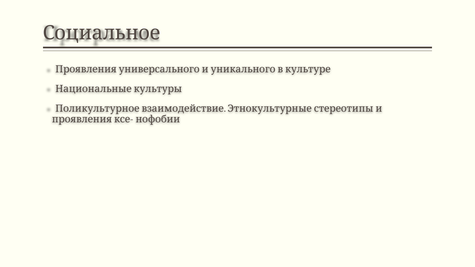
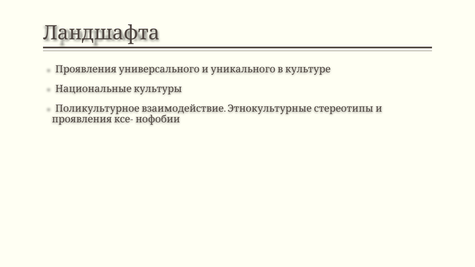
Социальное: Социальное -> Ландшафта
